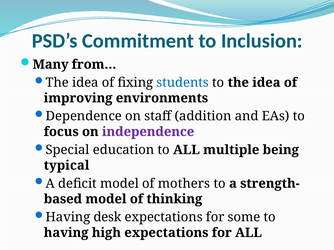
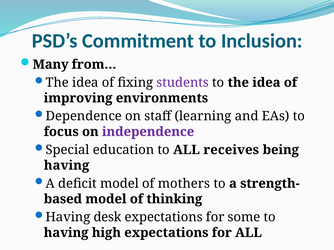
students colour: blue -> purple
addition: addition -> learning
multiple: multiple -> receives
typical at (67, 166): typical -> having
